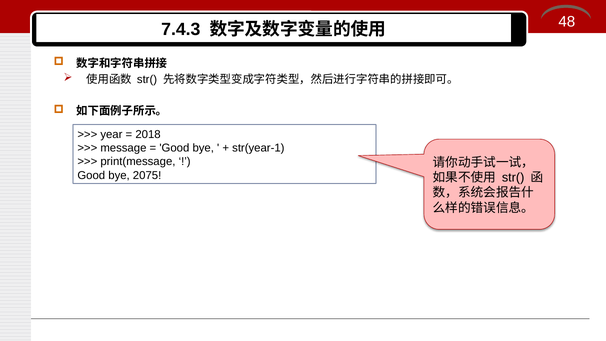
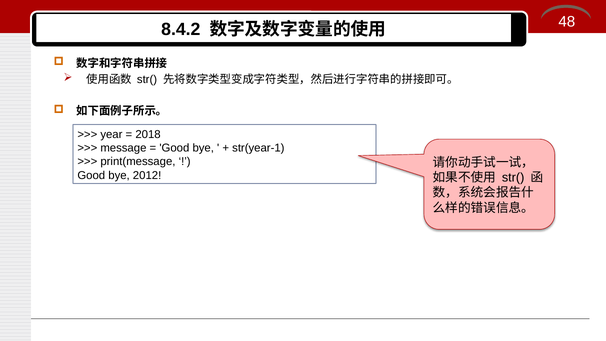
7.4.3: 7.4.3 -> 8.4.2
2075: 2075 -> 2012
